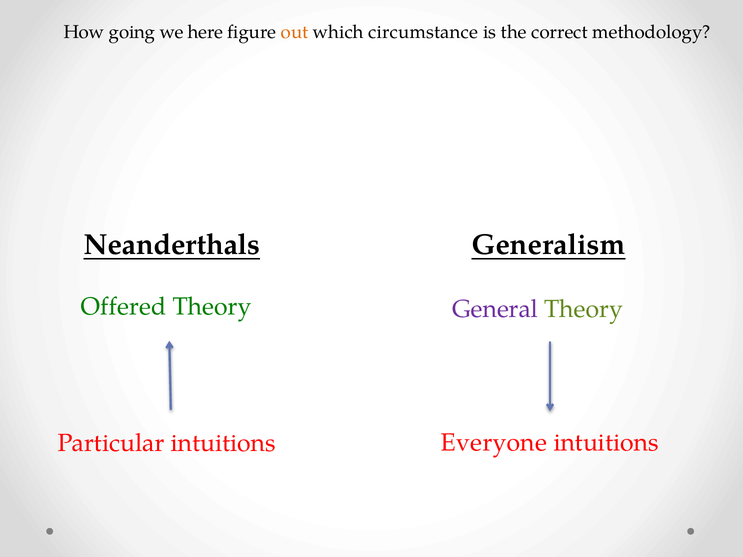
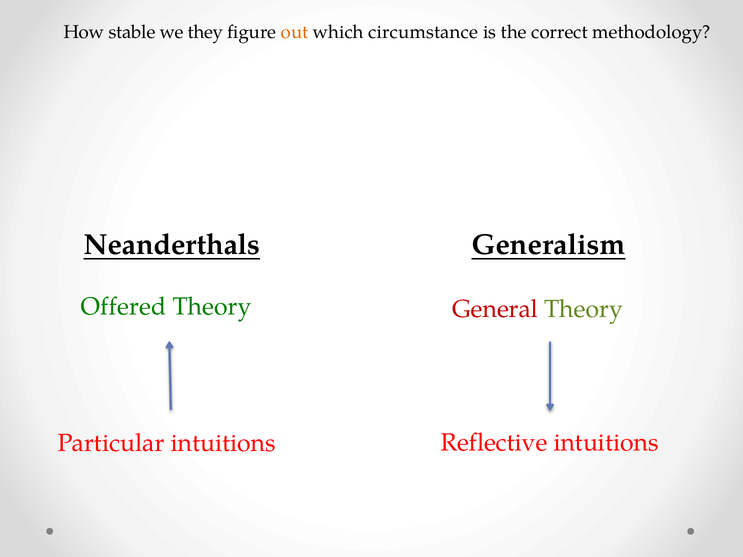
going: going -> stable
here: here -> they
General colour: purple -> red
Everyone: Everyone -> Reflective
